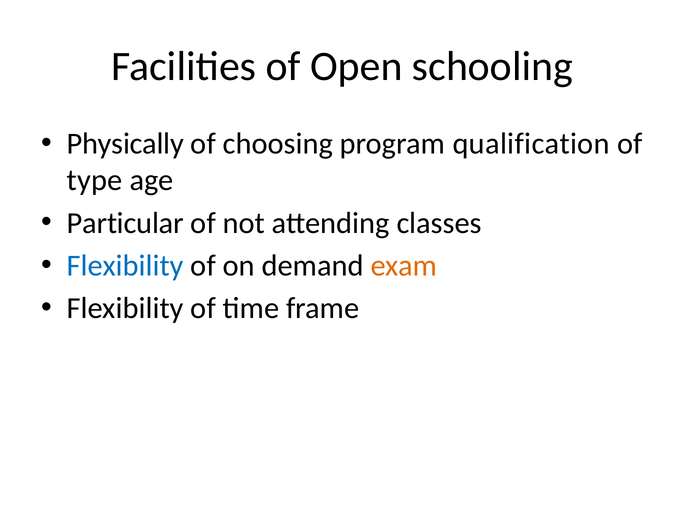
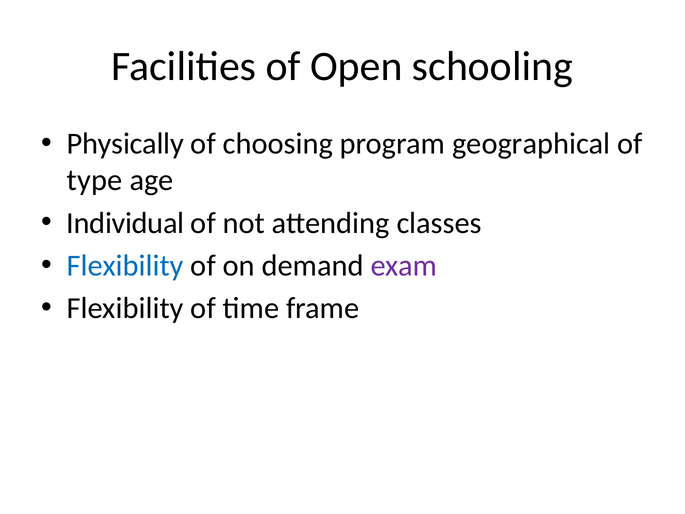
qualification: qualification -> geographical
Particular: Particular -> Individual
exam colour: orange -> purple
